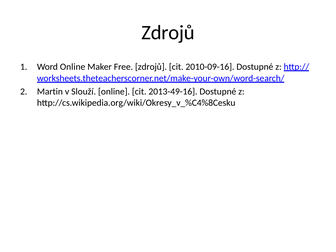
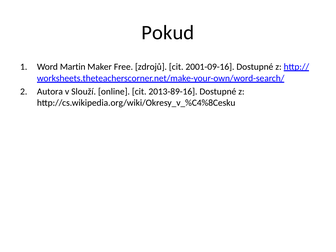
Zdrojů at (168, 33): Zdrojů -> Pokud
Word Online: Online -> Martin
2010-09-16: 2010-09-16 -> 2001-09-16
Martin: Martin -> Autora
2013-49-16: 2013-49-16 -> 2013-89-16
